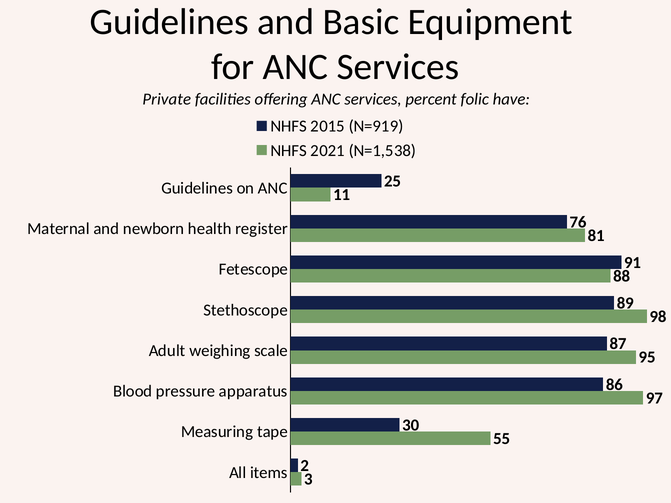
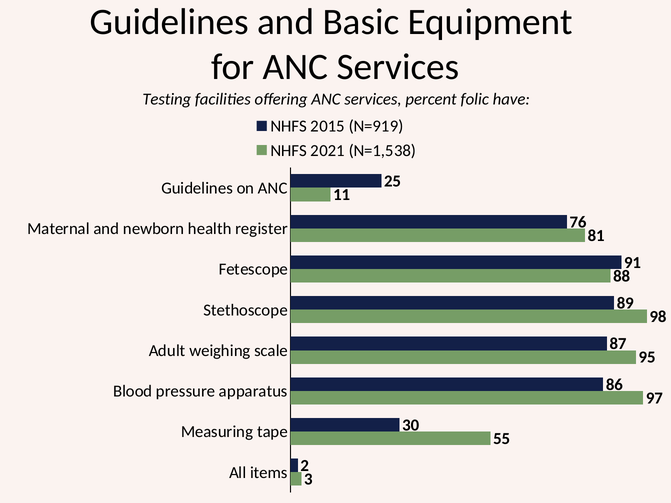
Private: Private -> Testing
